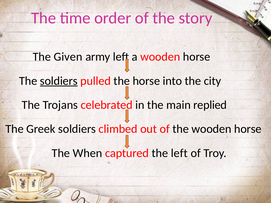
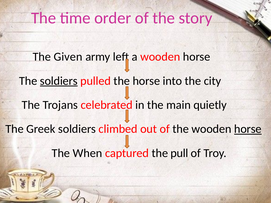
replied: replied -> quietly
horse at (248, 129) underline: none -> present
the left: left -> pull
